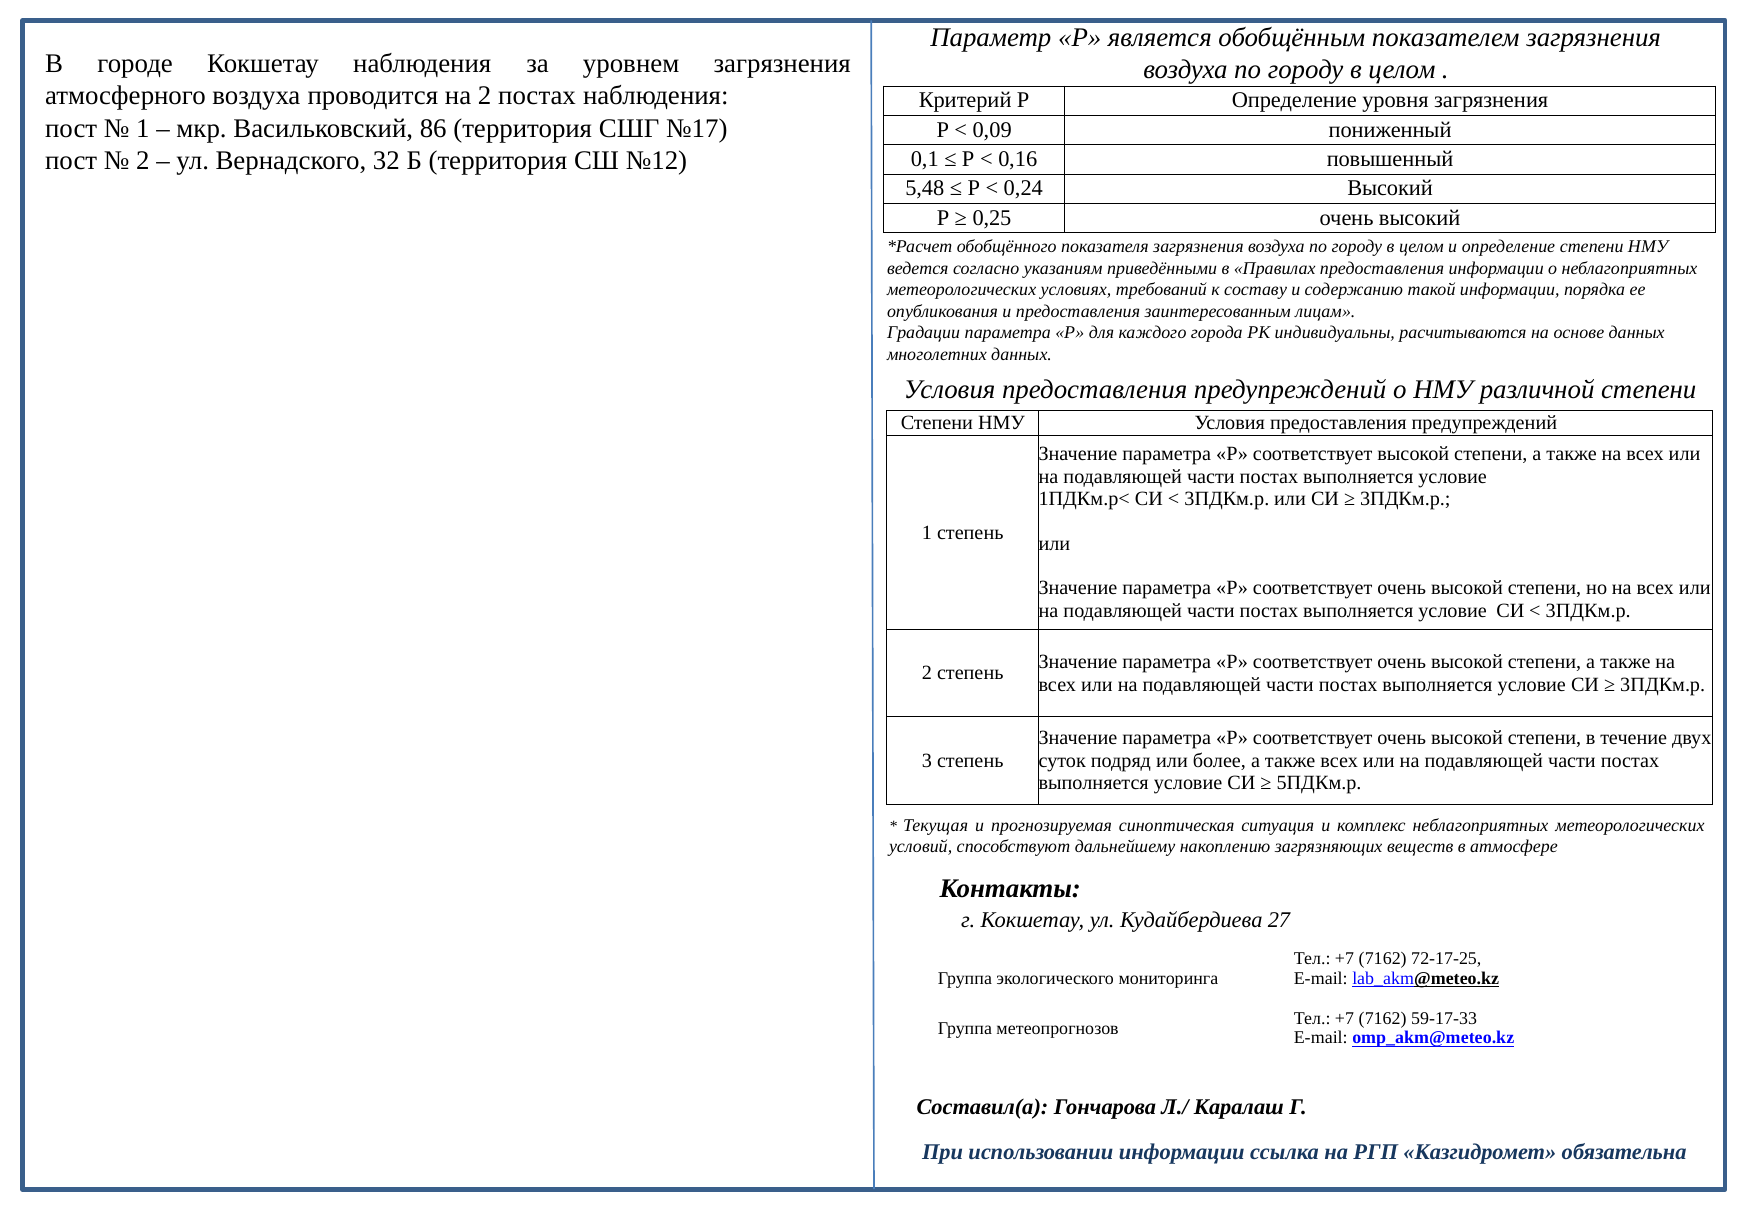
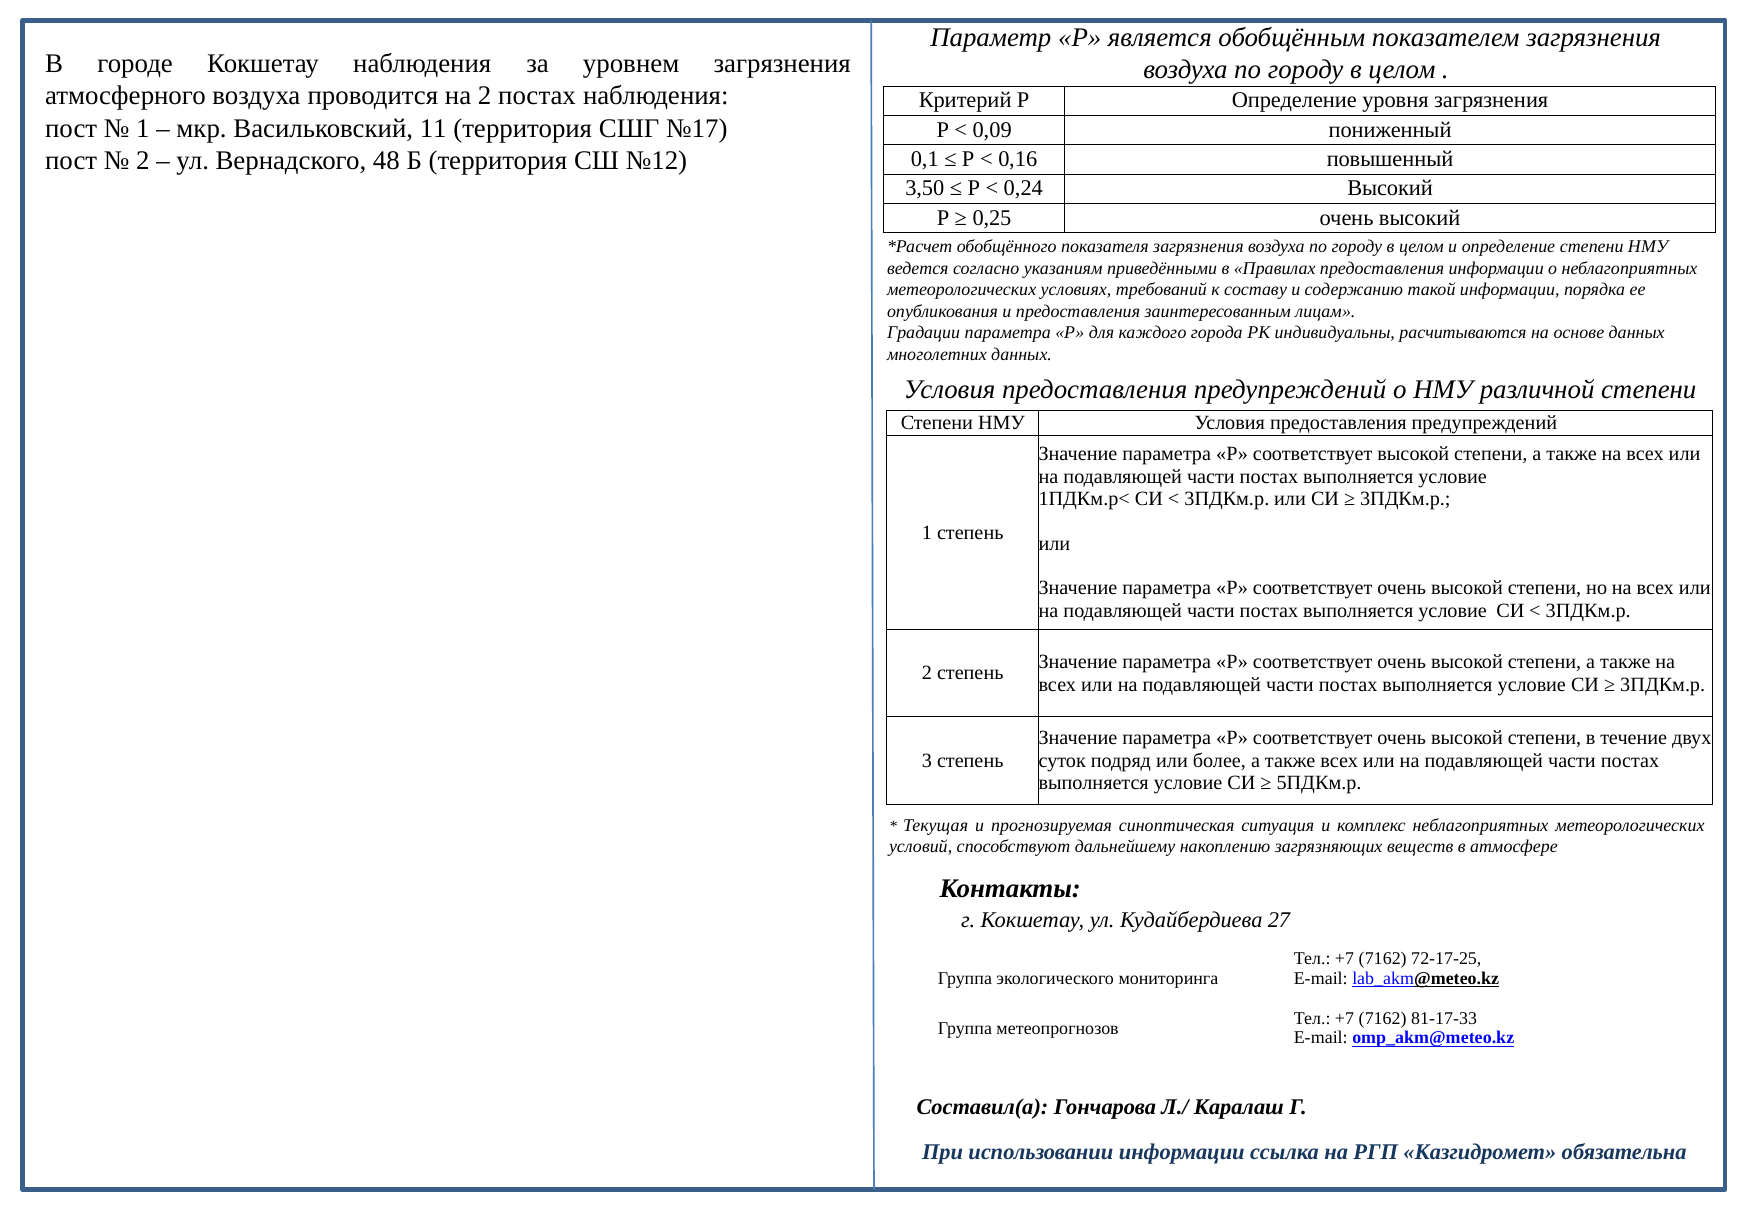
86: 86 -> 11
32: 32 -> 48
5,48: 5,48 -> 3,50
59-17-33: 59-17-33 -> 81-17-33
